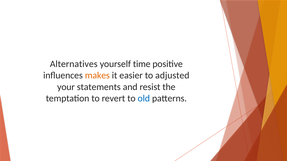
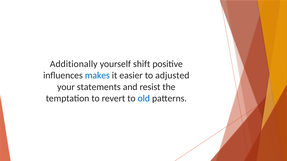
Alternatives: Alternatives -> Additionally
time: time -> shift
makes colour: orange -> blue
